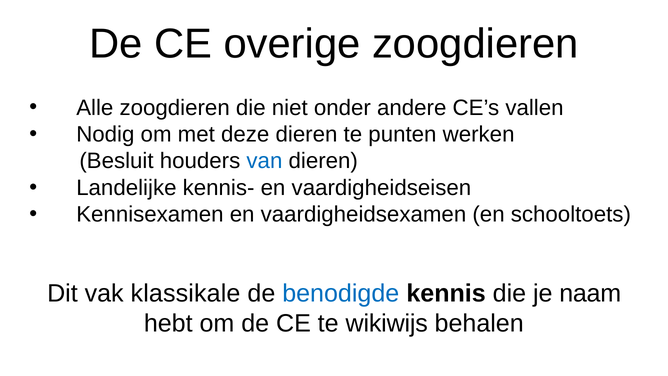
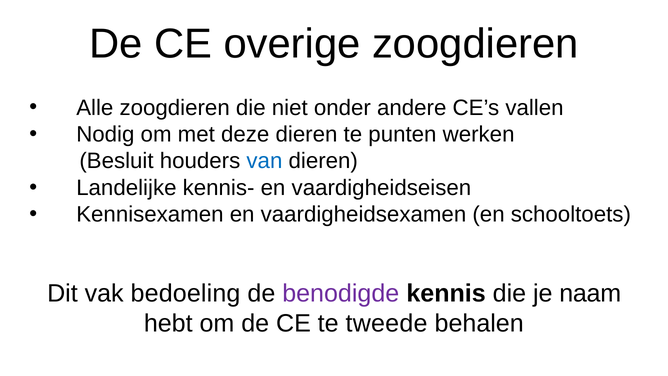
klassikale: klassikale -> bedoeling
benodigde colour: blue -> purple
wikiwijs: wikiwijs -> tweede
